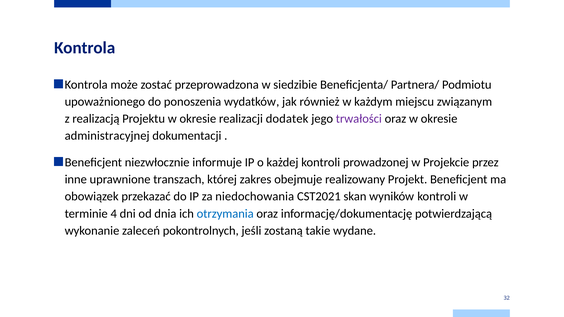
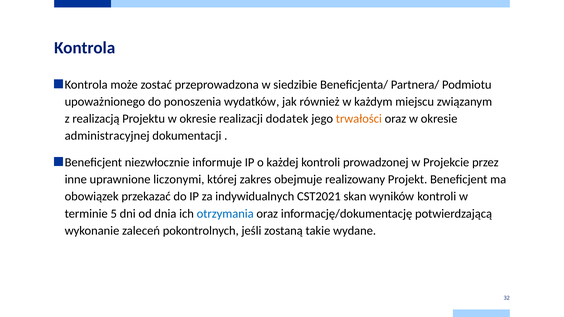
trwałości colour: purple -> orange
transzach: transzach -> liczonymi
niedochowania: niedochowania -> indywidualnych
4: 4 -> 5
